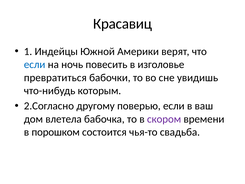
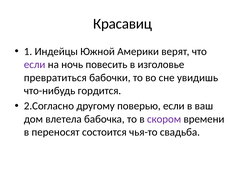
если at (35, 64) colour: blue -> purple
которым: которым -> гордится
порошком: порошком -> переносят
